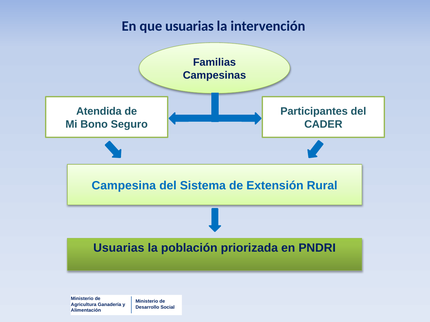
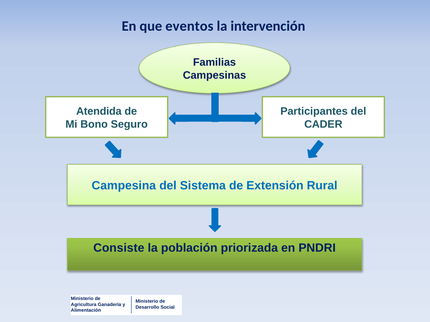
que usuarias: usuarias -> eventos
Usuarias at (119, 248): Usuarias -> Consiste
